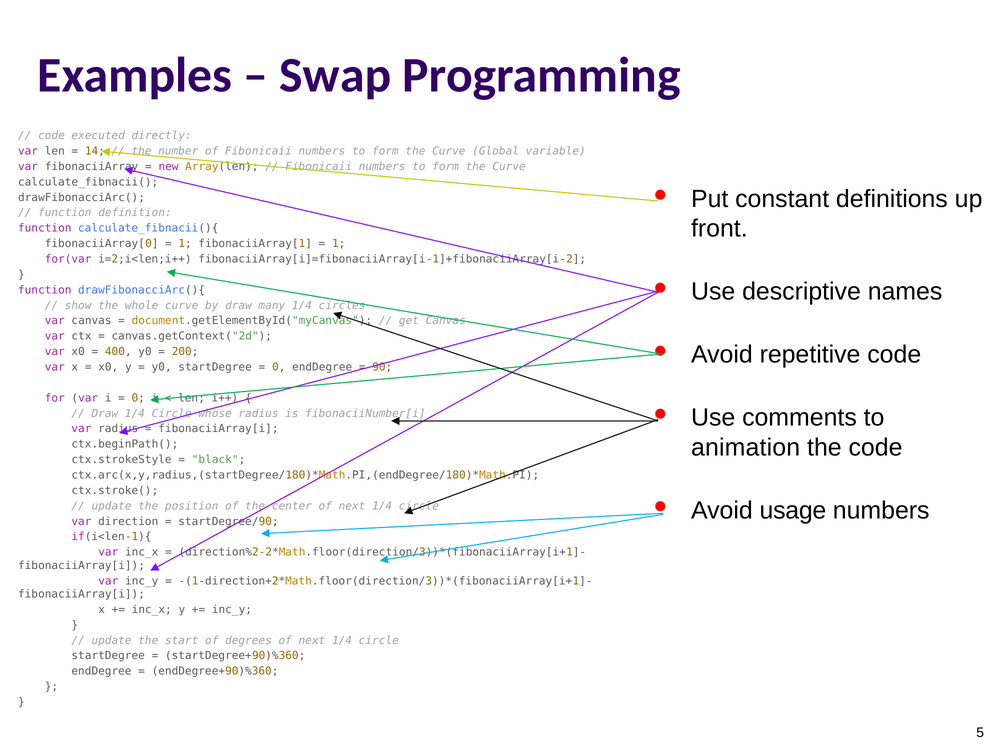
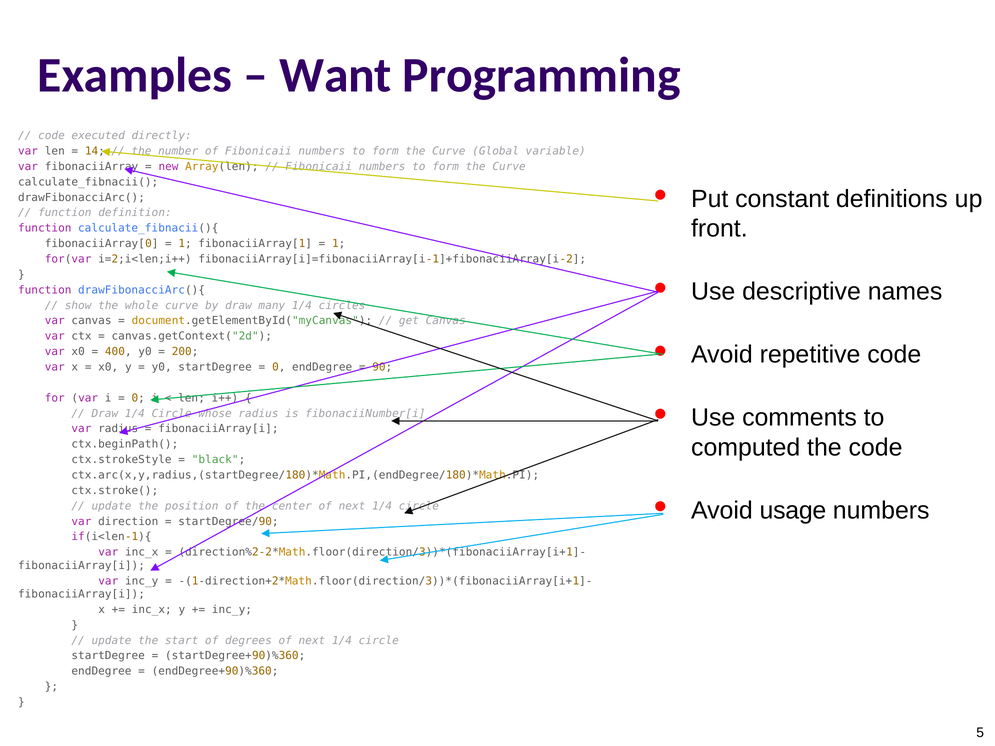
Swap: Swap -> Want
animation: animation -> computed
